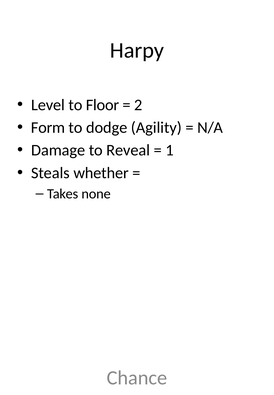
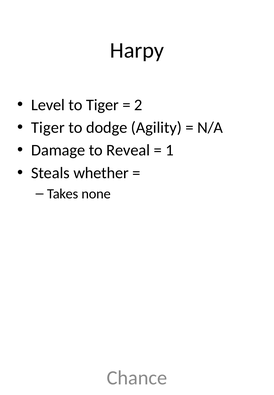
to Floor: Floor -> Tiger
Form at (48, 128): Form -> Tiger
